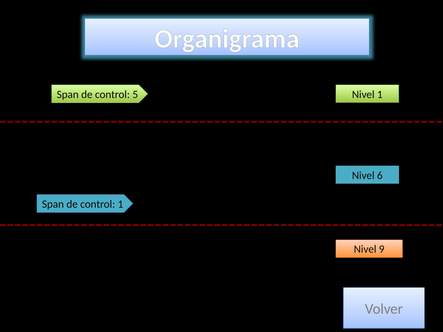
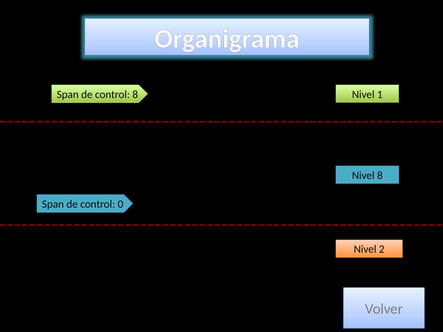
control 5: 5 -> 8
Nivel 6: 6 -> 8
control 1: 1 -> 0
9: 9 -> 2
